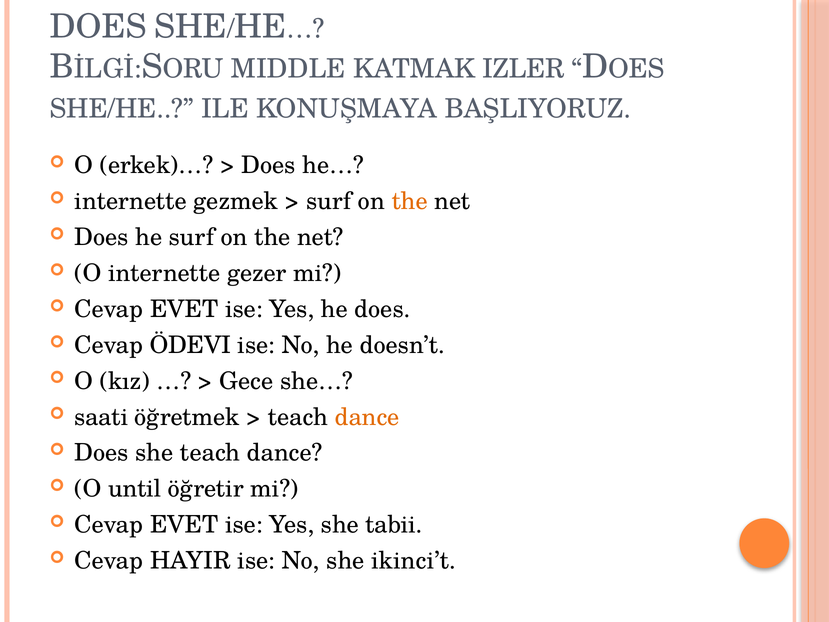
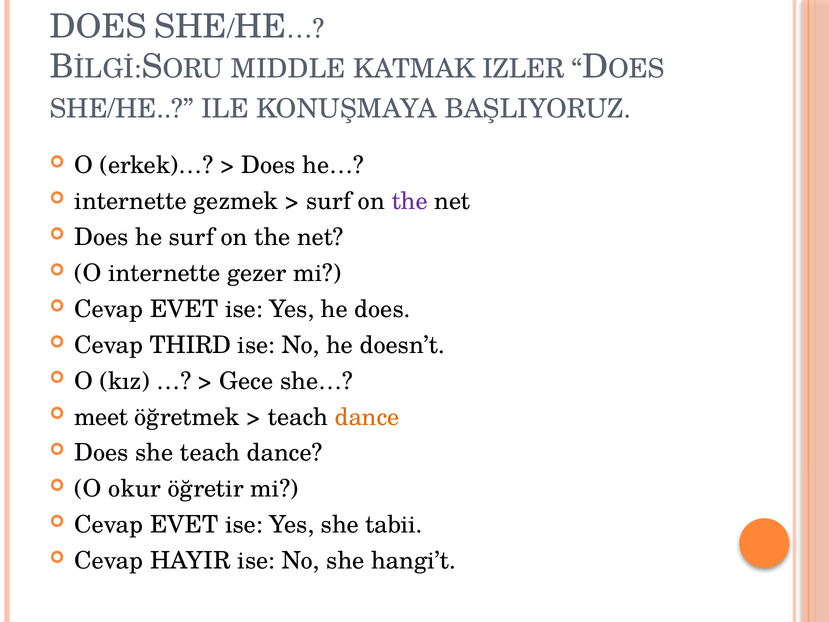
the at (410, 201) colour: orange -> purple
ÖDEVI: ÖDEVI -> THIRD
saati: saati -> meet
until: until -> okur
ikinci’t: ikinci’t -> hangi’t
